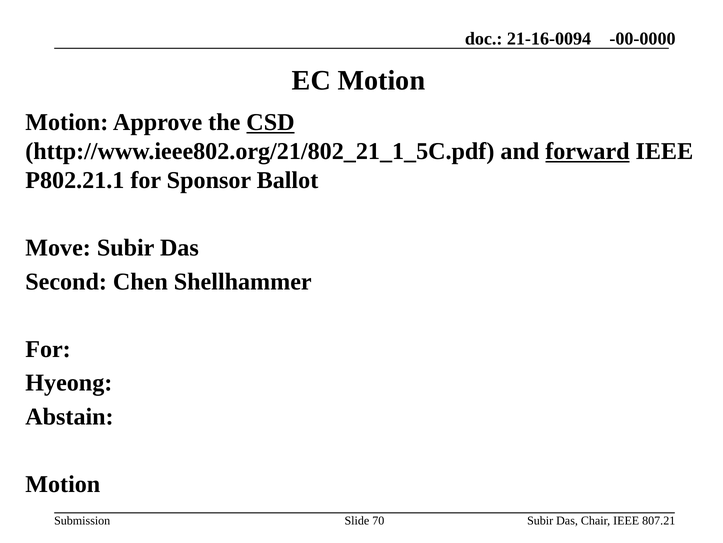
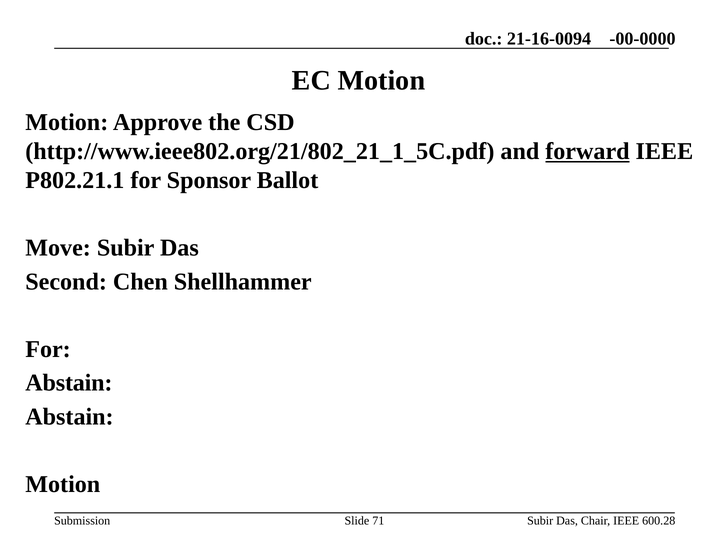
CSD underline: present -> none
Hyeong at (69, 382): Hyeong -> Abstain
70: 70 -> 71
807.21: 807.21 -> 600.28
